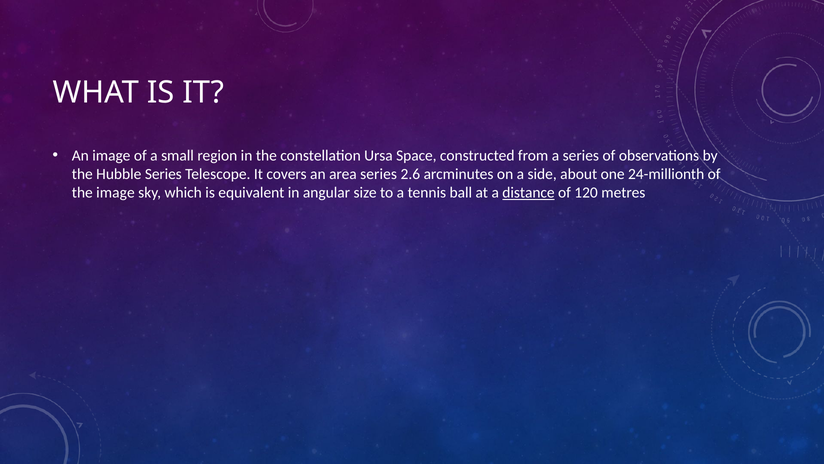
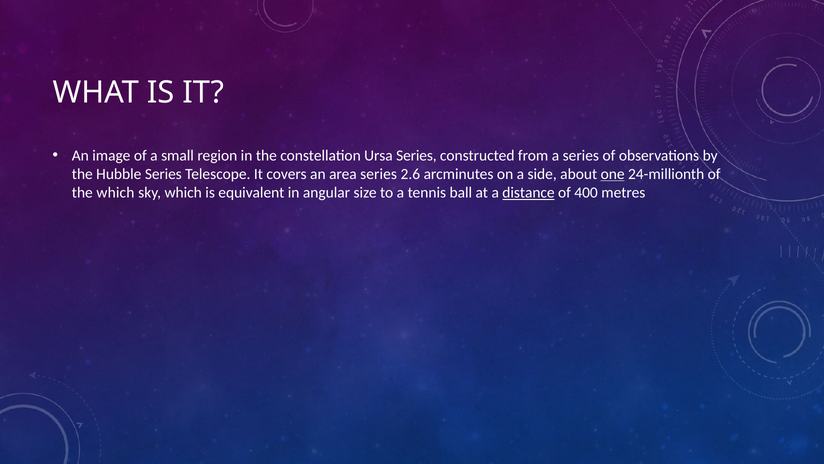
Ursa Space: Space -> Series
one underline: none -> present
the image: image -> which
120: 120 -> 400
